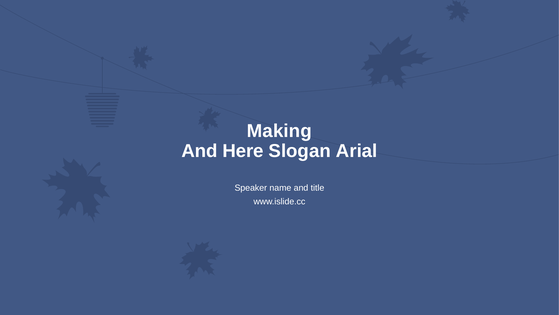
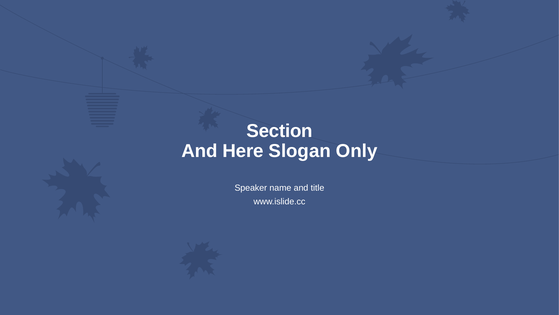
Making: Making -> Section
Arial: Arial -> Only
